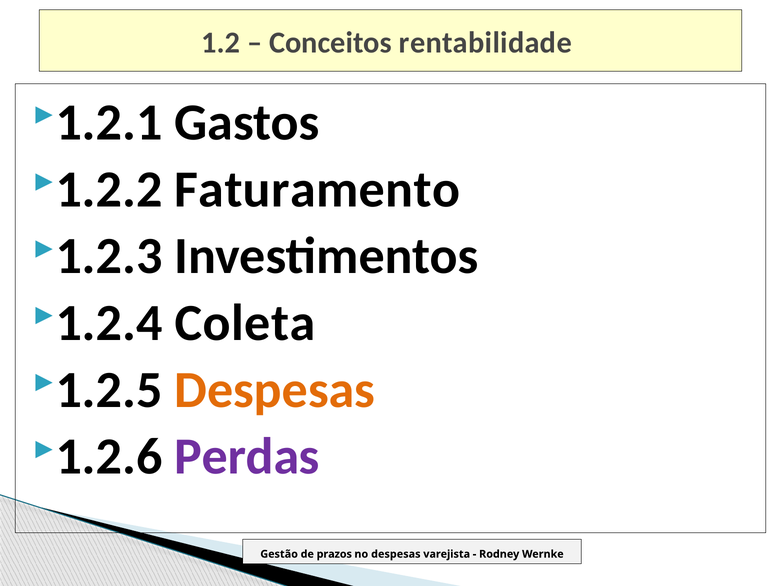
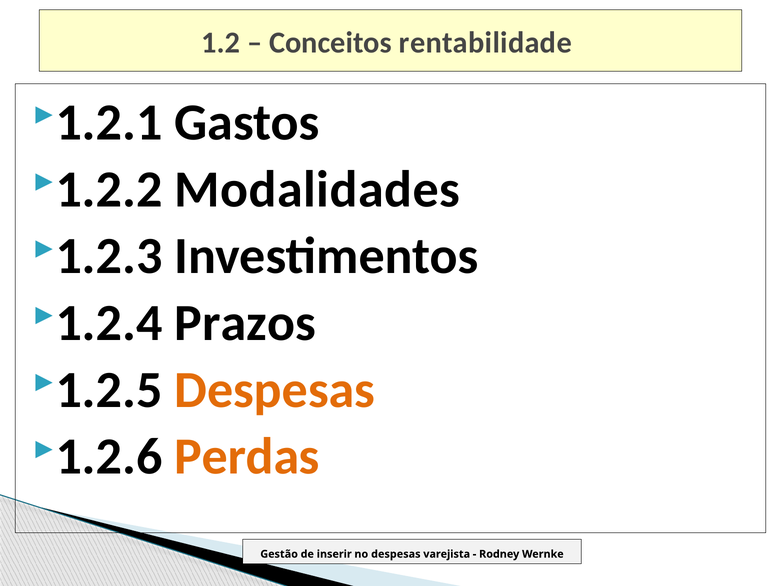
Faturamento: Faturamento -> Modalidades
Coleta: Coleta -> Prazos
Perdas colour: purple -> orange
prazos: prazos -> inserir
